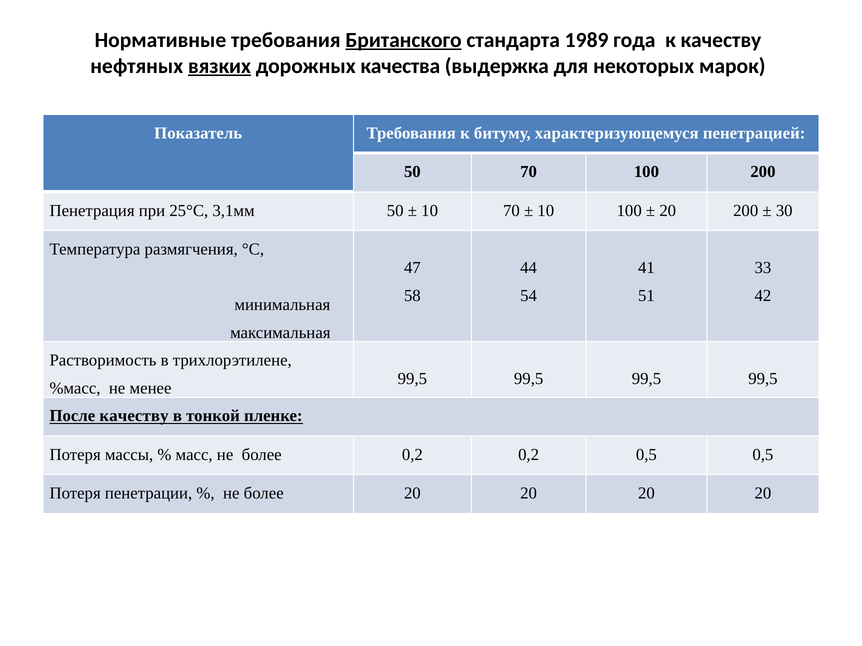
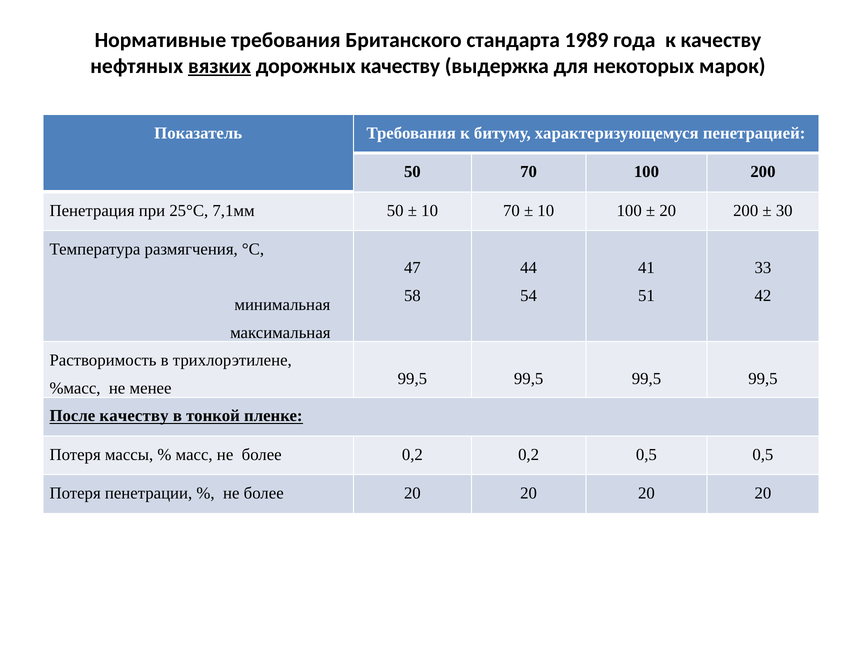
Британского underline: present -> none
дорожных качества: качества -> качеству
3,1мм: 3,1мм -> 7,1мм
